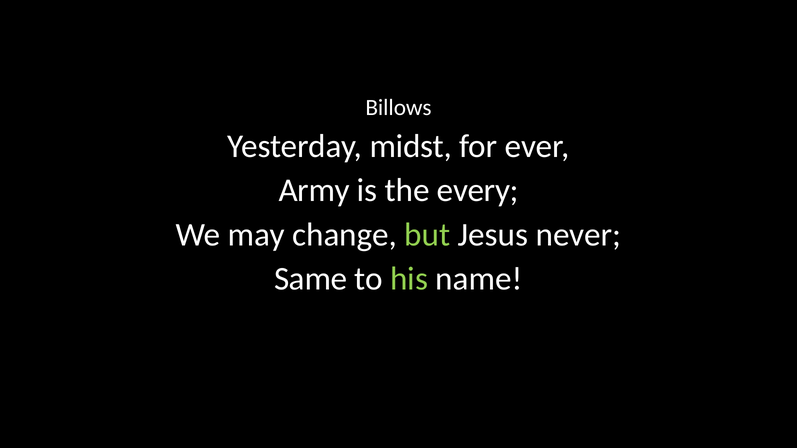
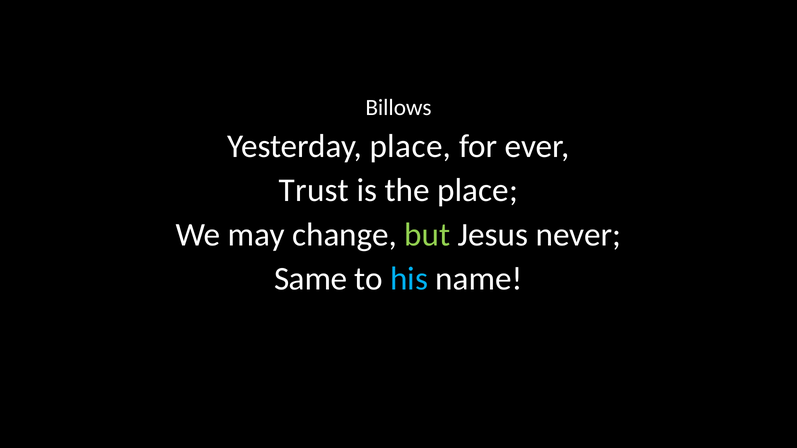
Yesterday midst: midst -> place
Army: Army -> Trust
the every: every -> place
his colour: light green -> light blue
